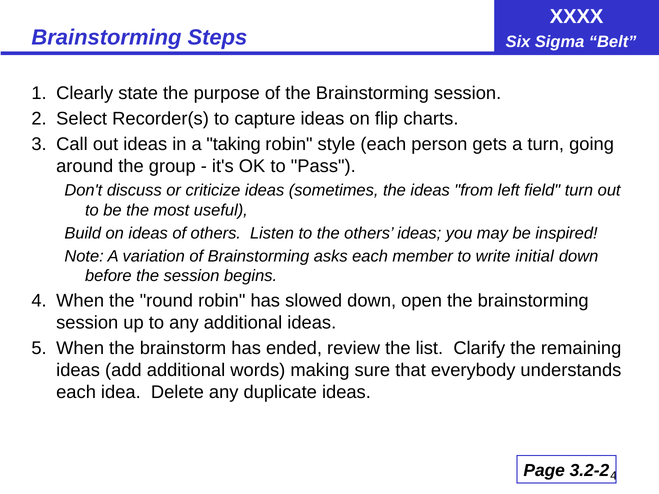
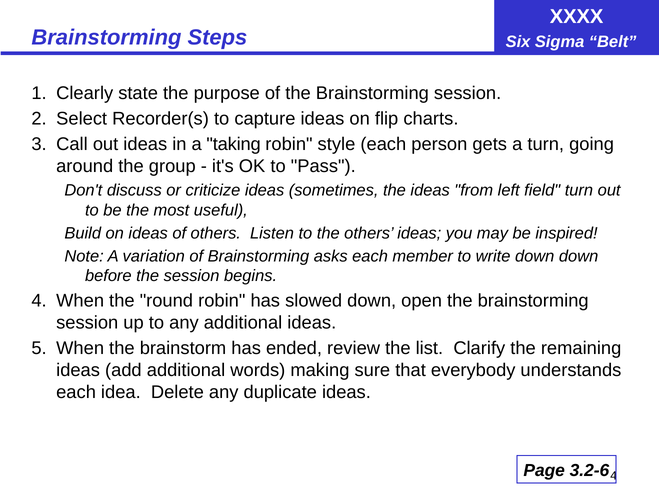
write initial: initial -> down
3.2-2: 3.2-2 -> 3.2-6
